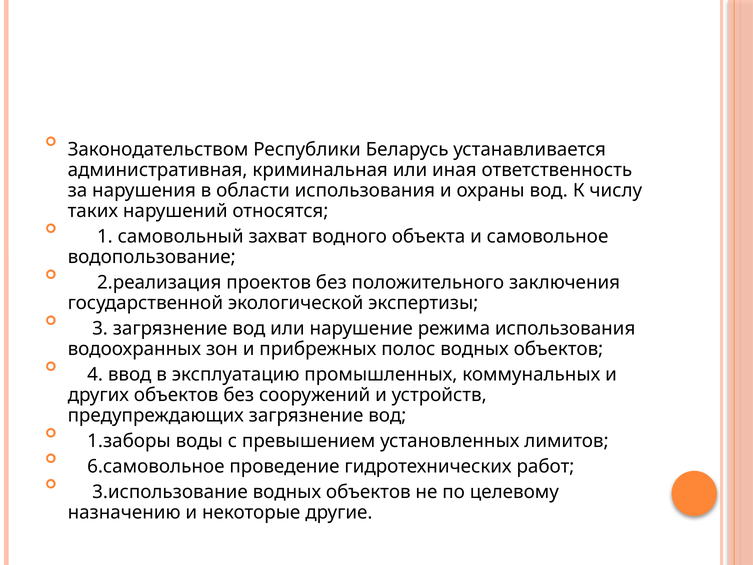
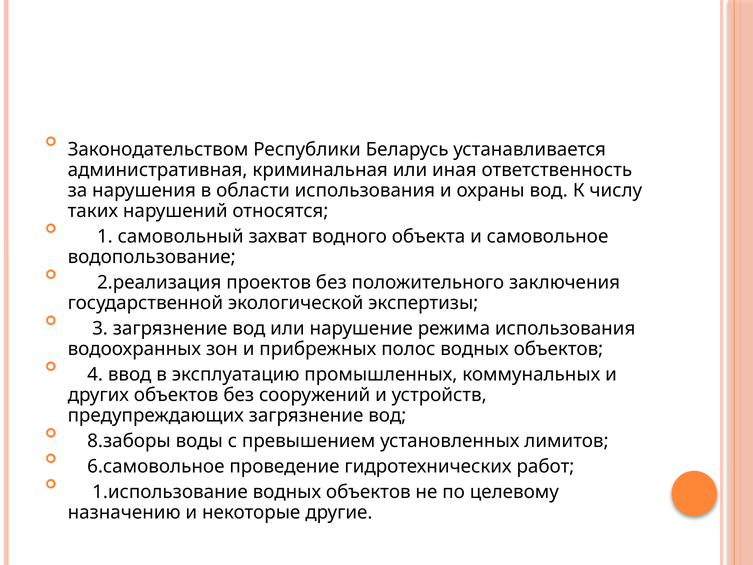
1.заборы: 1.заборы -> 8.заборы
3.использование: 3.использование -> 1.использование
